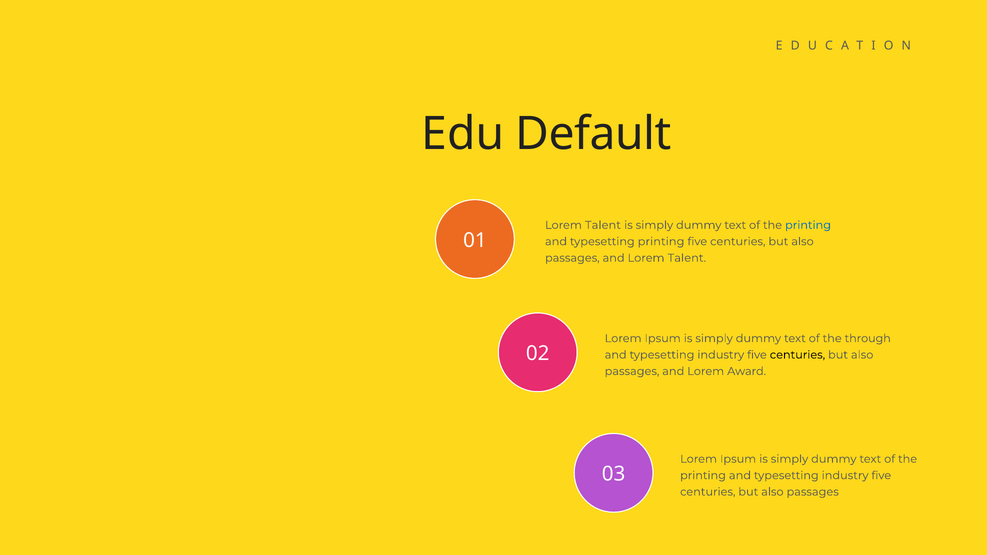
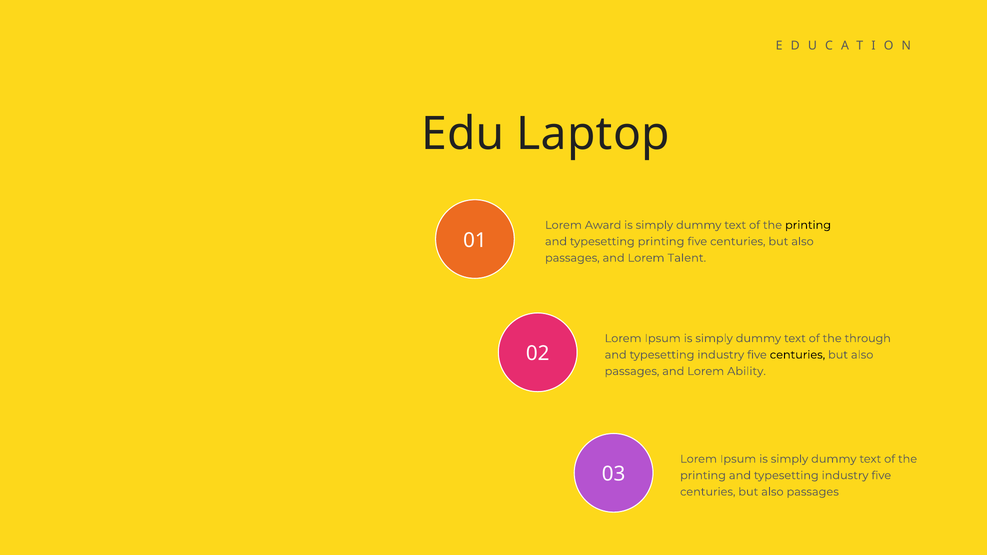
Default: Default -> Laptop
Talent at (603, 225): Talent -> Award
printing at (808, 225) colour: blue -> black
Award: Award -> Ability
